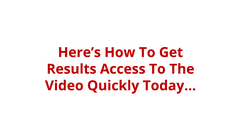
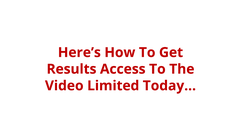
Quickly: Quickly -> Limited
